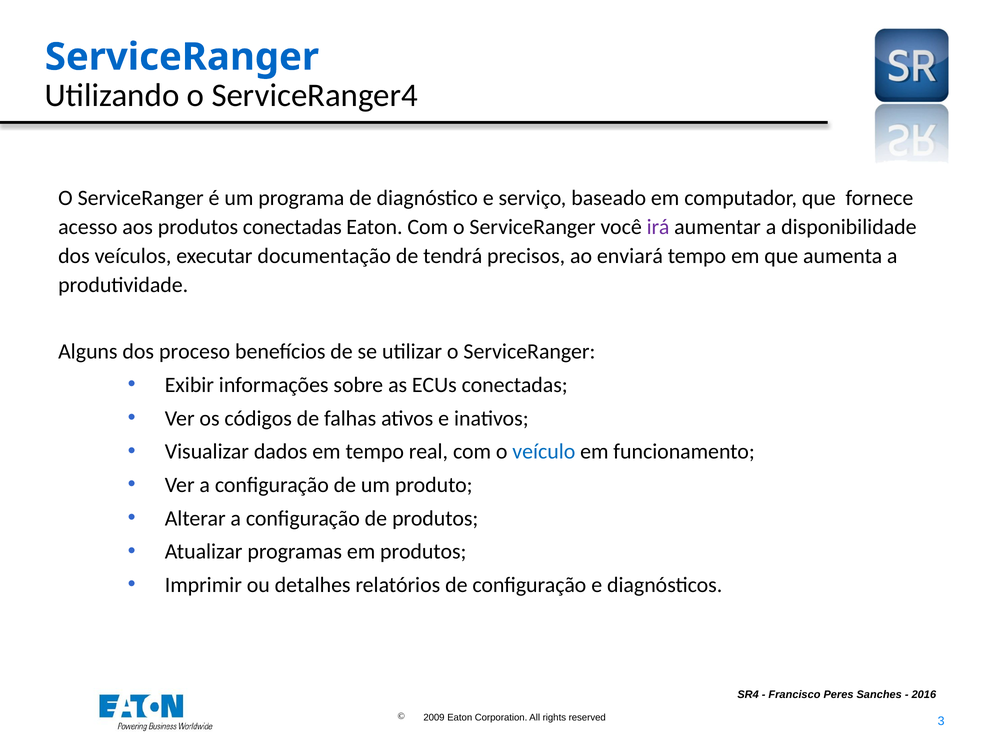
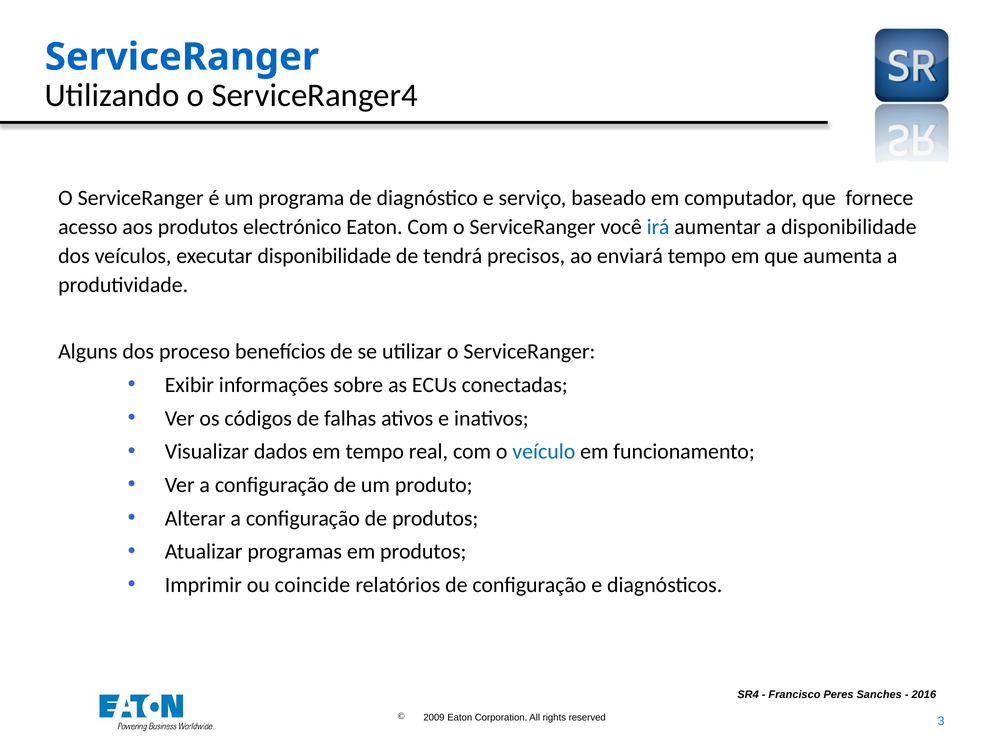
produtos conectadas: conectadas -> electrónico
irá colour: purple -> blue
executar documentação: documentação -> disponibilidade
detalhes: detalhes -> coincide
